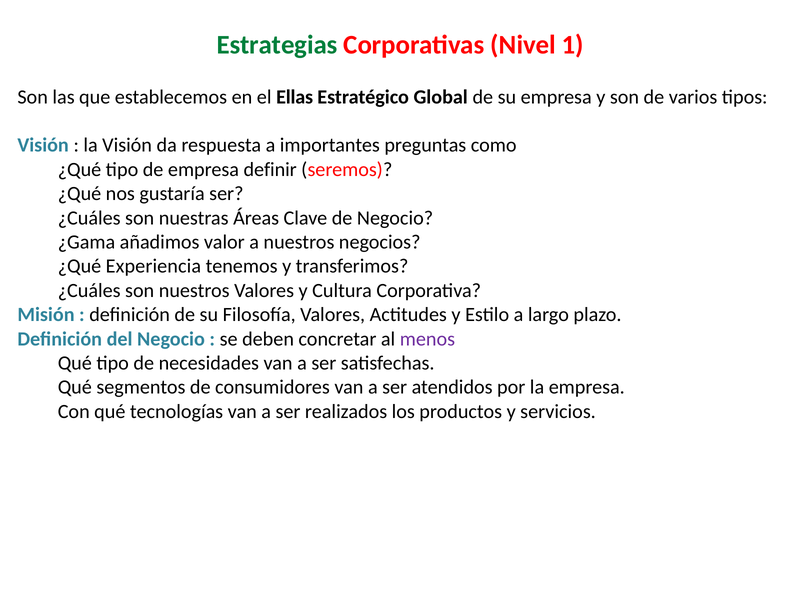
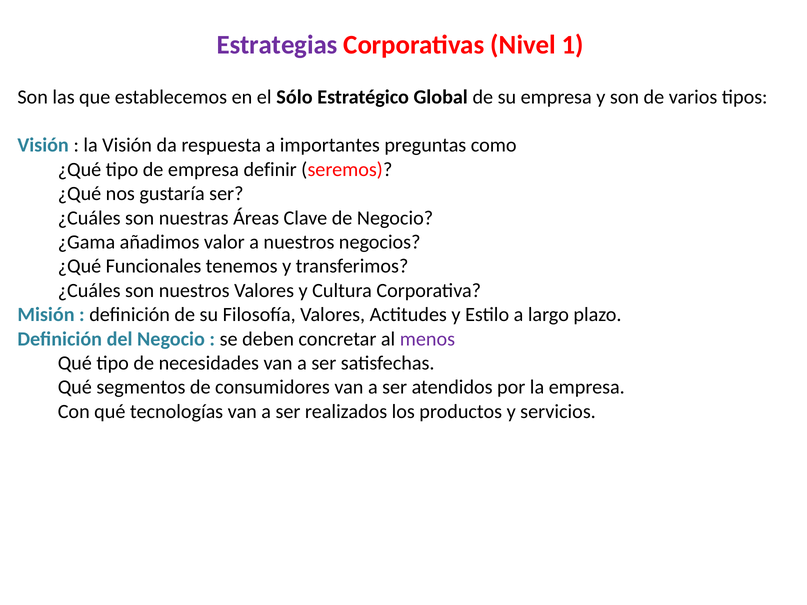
Estrategias colour: green -> purple
Ellas: Ellas -> Sólo
Experiencia: Experiencia -> Funcionales
